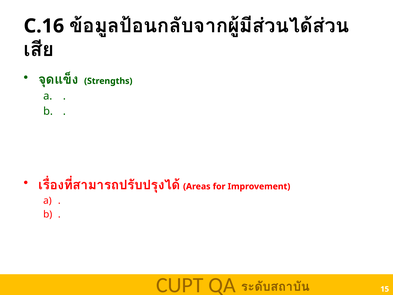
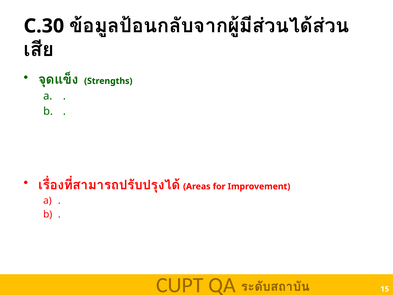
C.16: C.16 -> C.30
